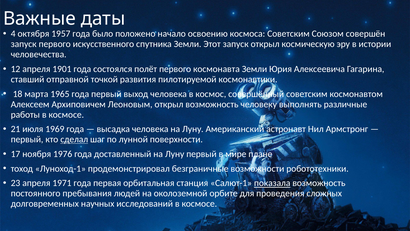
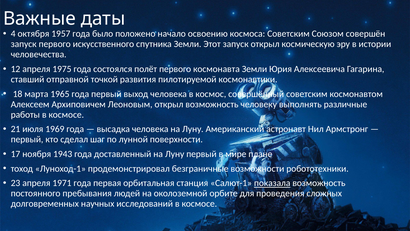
1901: 1901 -> 1975
сделал underline: present -> none
1976: 1976 -> 1943
